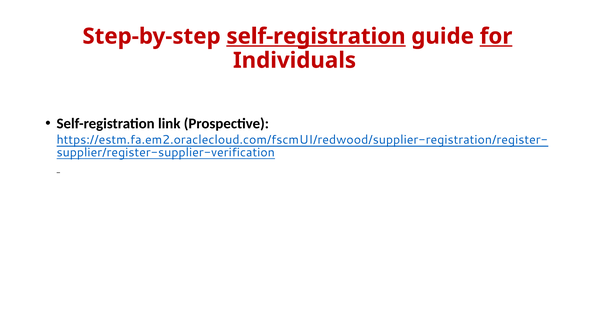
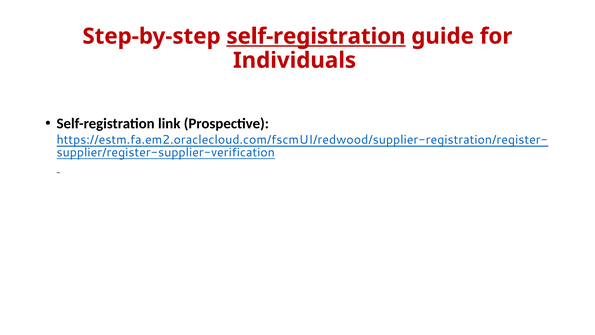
for underline: present -> none
